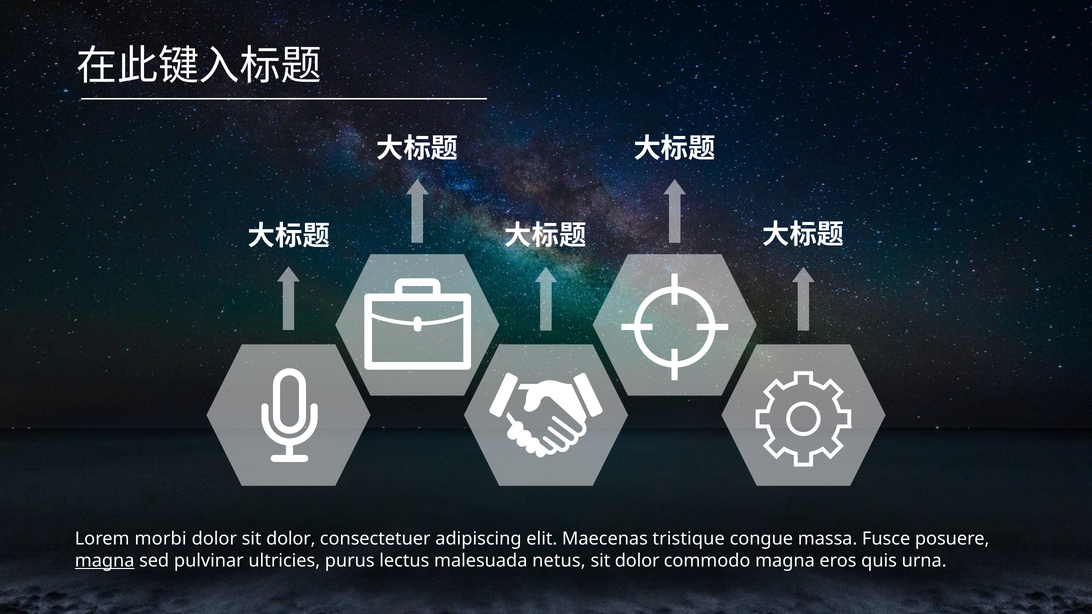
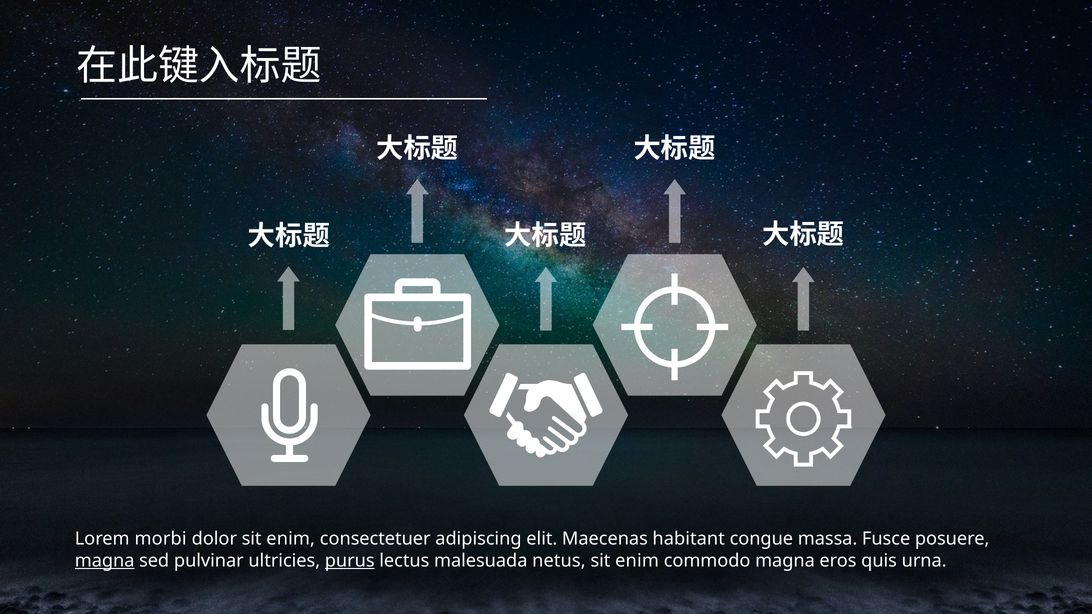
dolor sit dolor: dolor -> enim
tristique: tristique -> habitant
purus underline: none -> present
dolor at (637, 561): dolor -> enim
